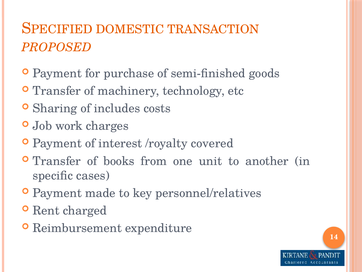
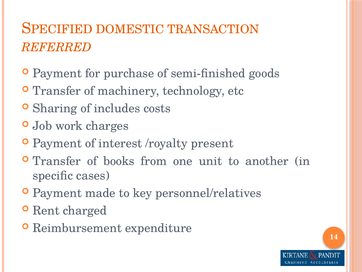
PROPOSED: PROPOSED -> REFERRED
covered: covered -> present
